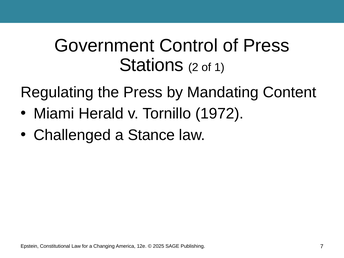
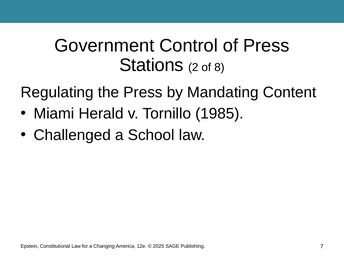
1: 1 -> 8
1972: 1972 -> 1985
Stance: Stance -> School
